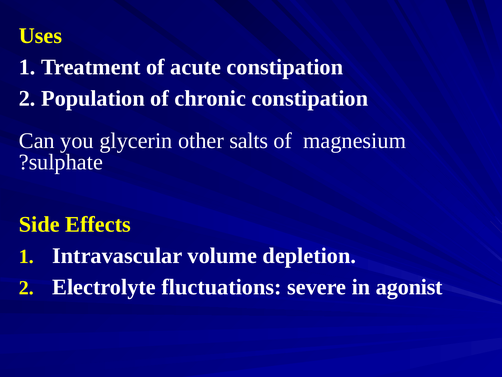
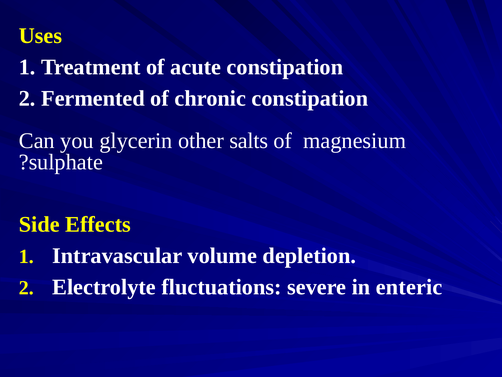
Population: Population -> Fermented
agonist: agonist -> enteric
